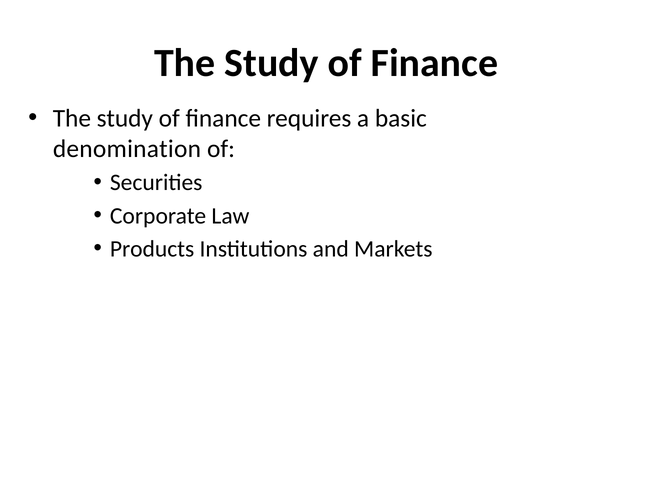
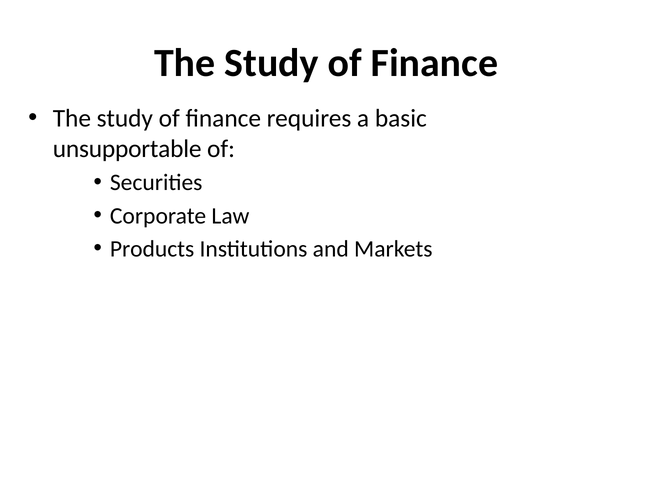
denomination: denomination -> unsupportable
